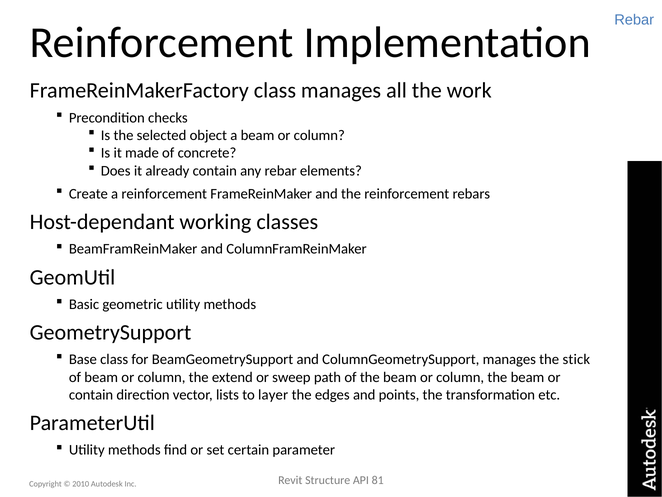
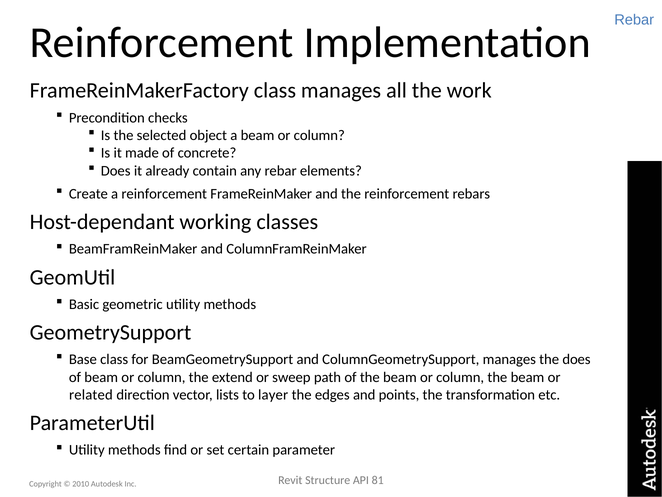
the stick: stick -> does
contain at (91, 394): contain -> related
